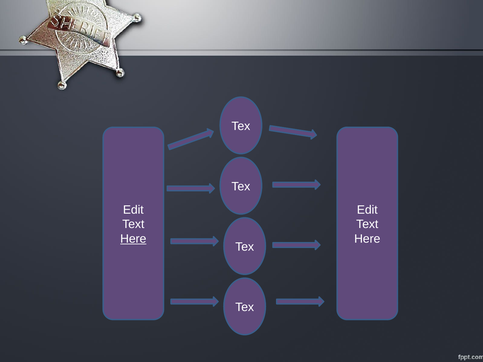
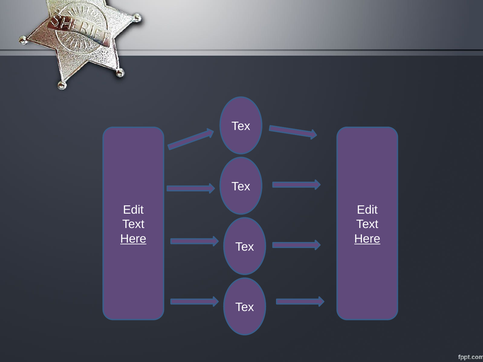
Here at (367, 239) underline: none -> present
